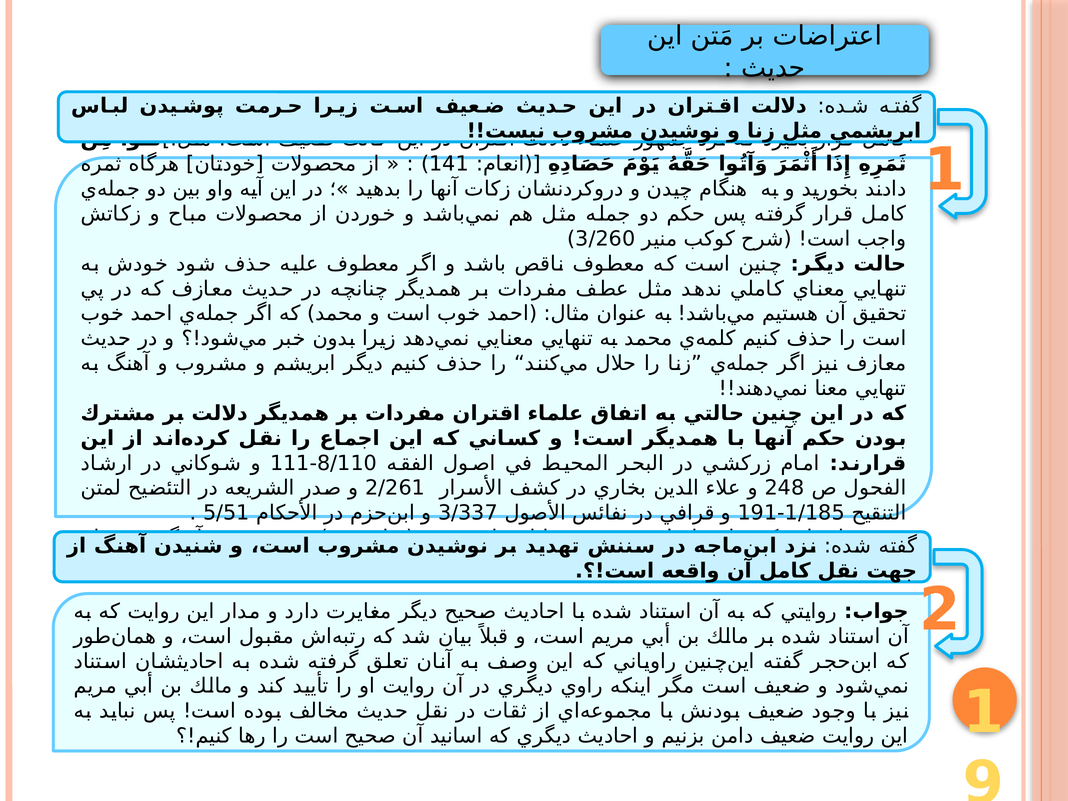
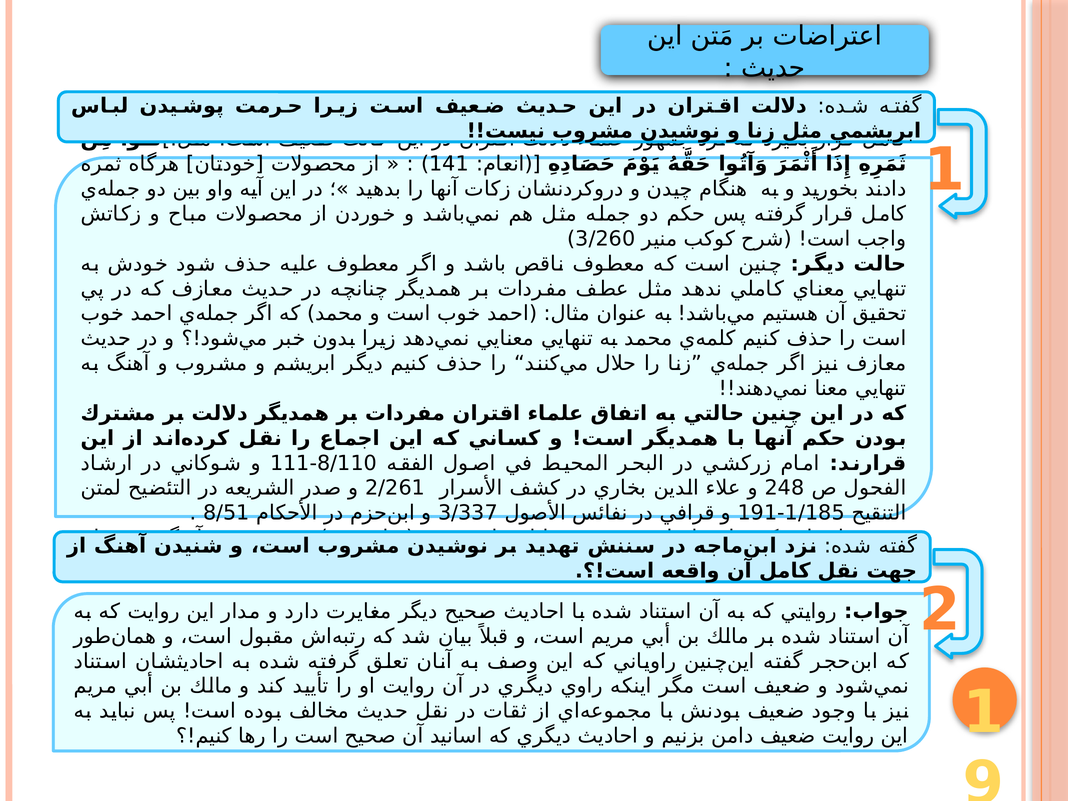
5/51: 5/51 -> 8/51
